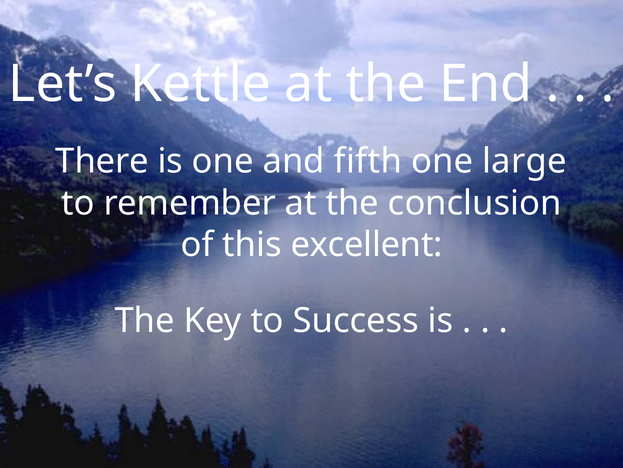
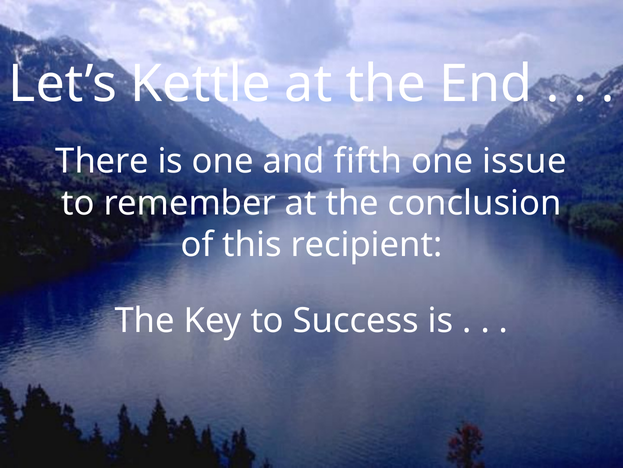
large: large -> issue
excellent: excellent -> recipient
